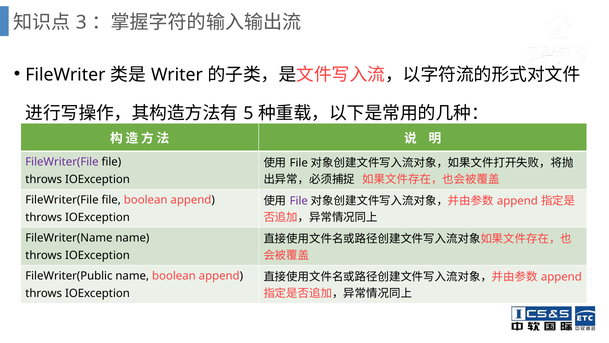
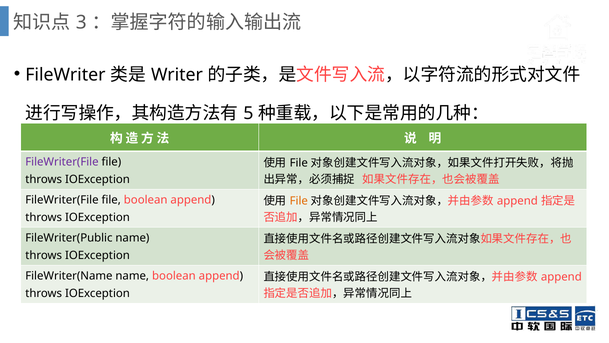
File at (299, 201) colour: purple -> orange
FileWriter(Name: FileWriter(Name -> FileWriter(Public
FileWriter(Public: FileWriter(Public -> FileWriter(Name
